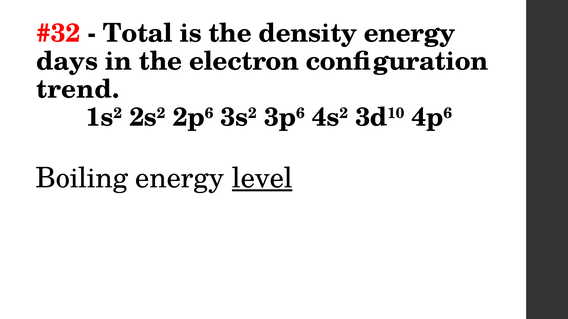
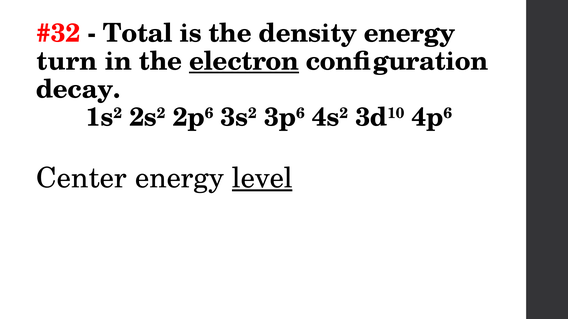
days: days -> turn
electron underline: none -> present
trend: trend -> decay
Boiling: Boiling -> Center
